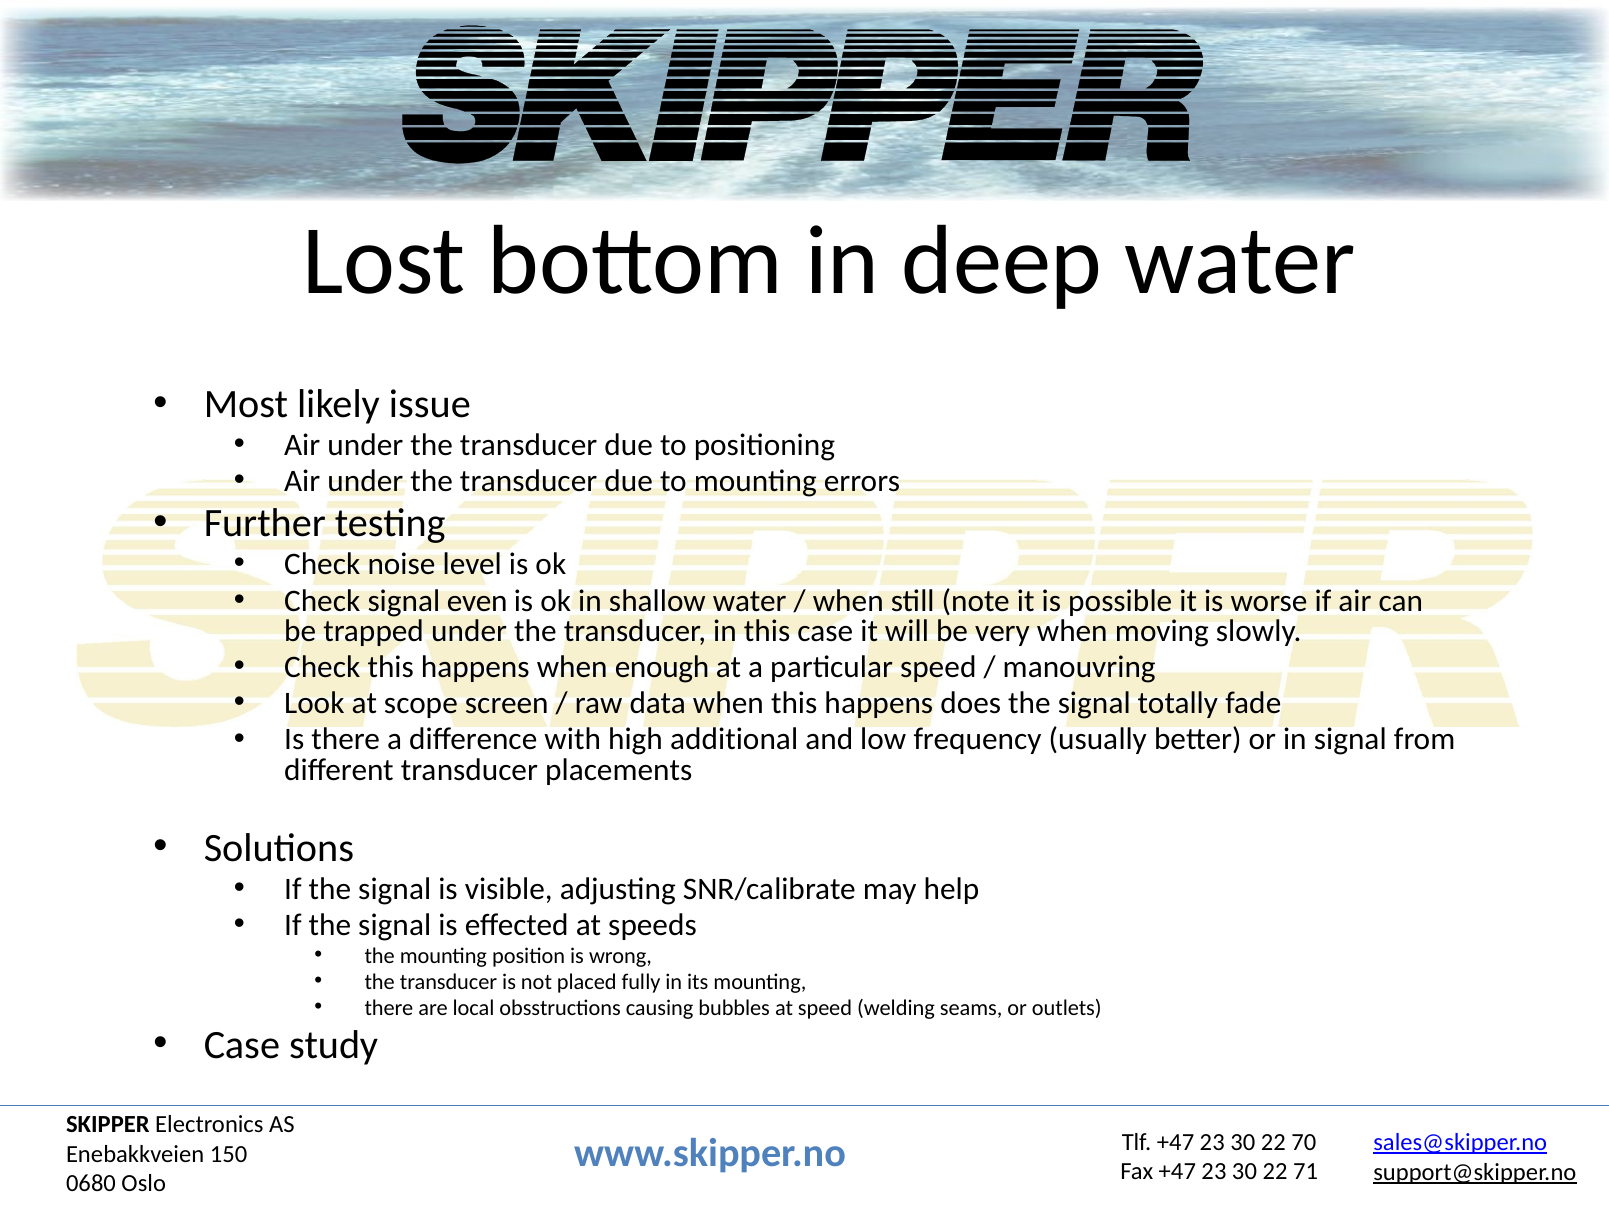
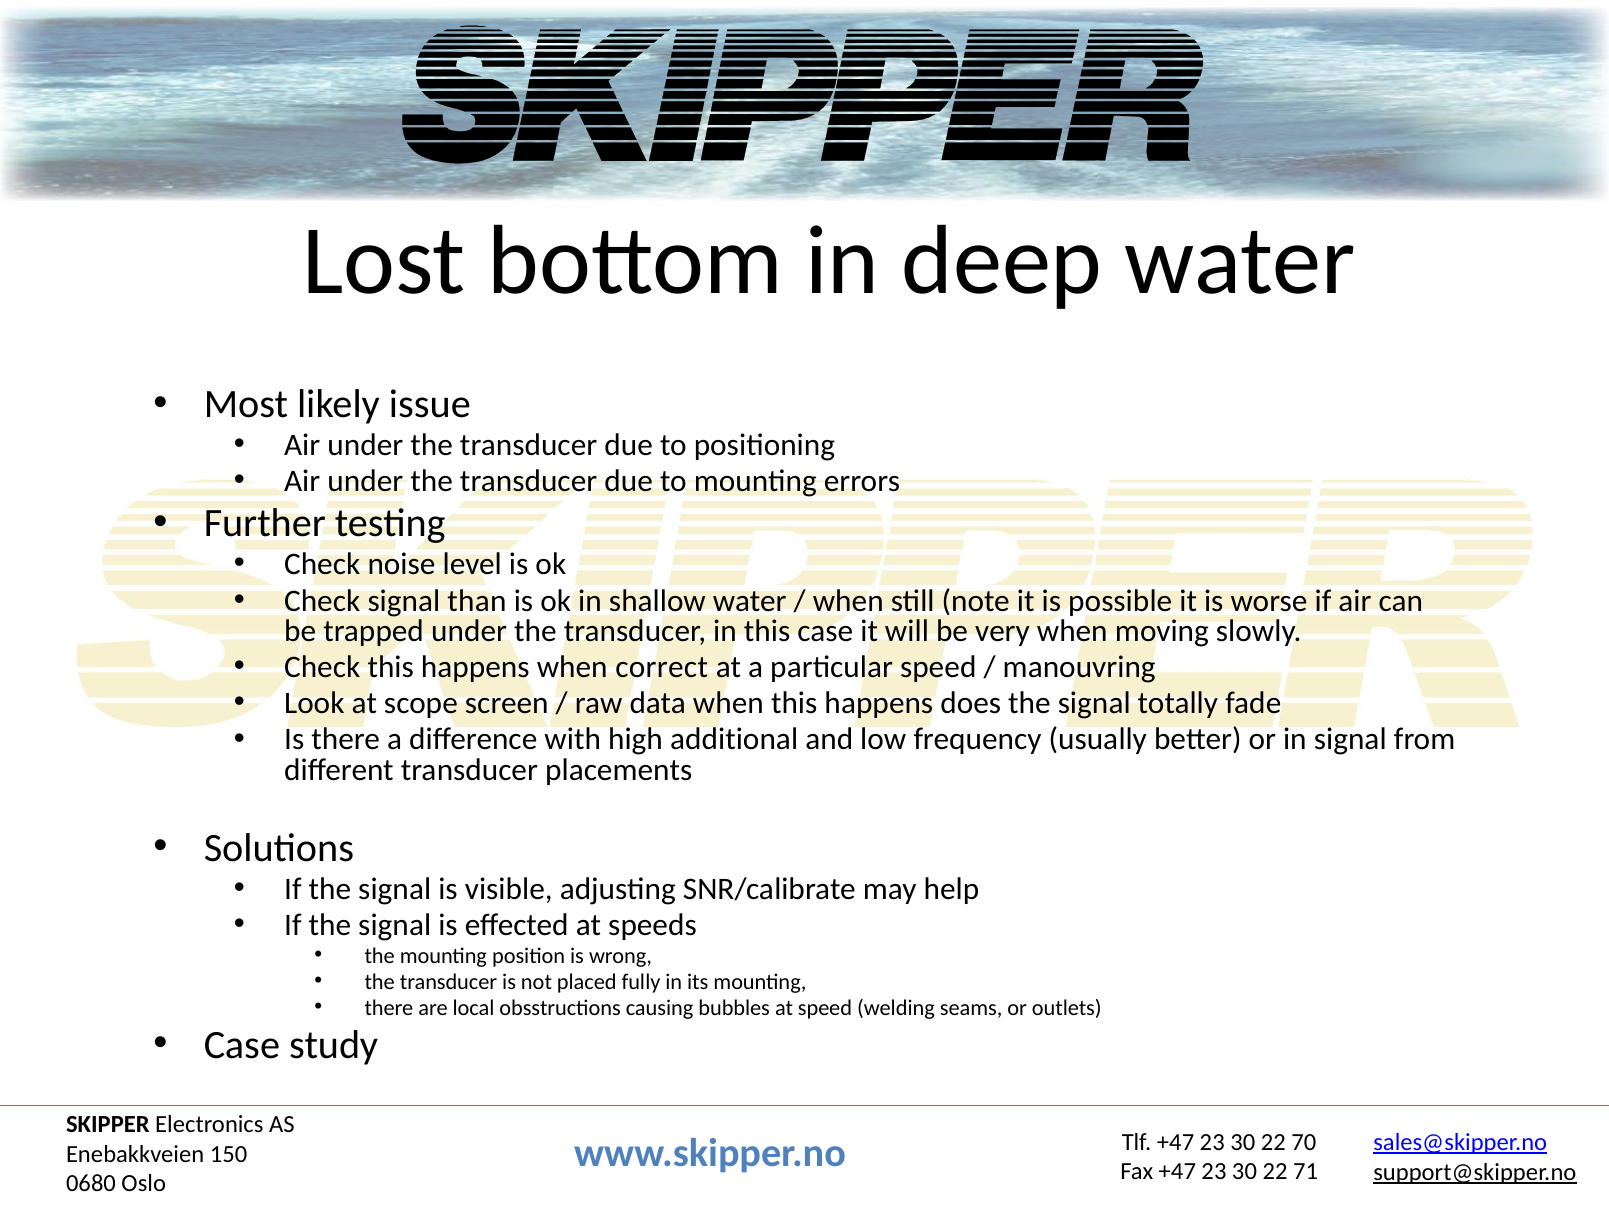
even: even -> than
enough: enough -> correct
